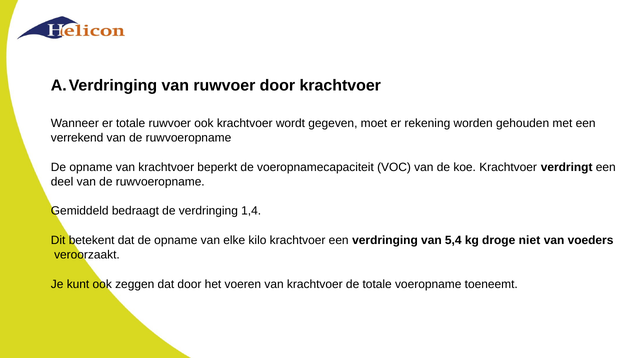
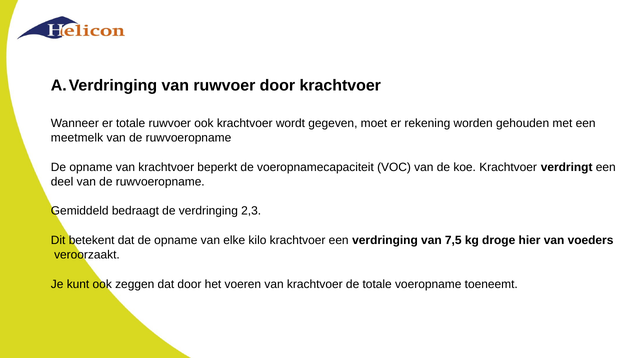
verrekend: verrekend -> meetmelk
1,4: 1,4 -> 2,3
5,4: 5,4 -> 7,5
niet: niet -> hier
